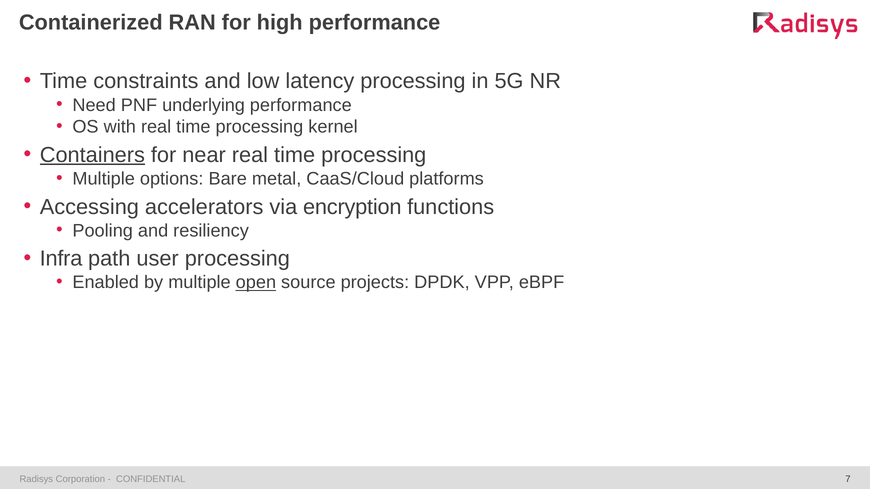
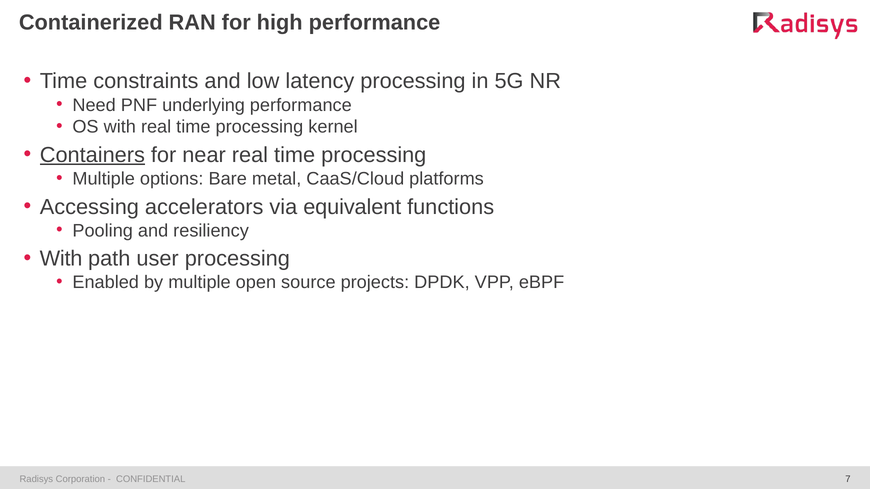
encryption: encryption -> equivalent
Infra at (61, 259): Infra -> With
open underline: present -> none
